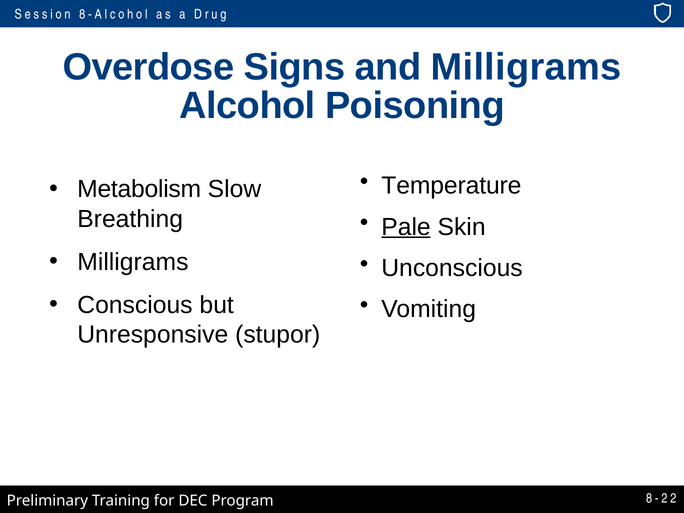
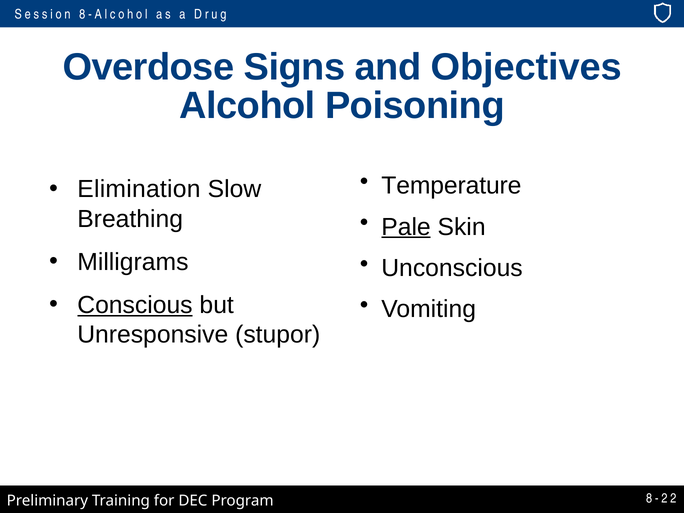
and Milligrams: Milligrams -> Objectives
Metabolism: Metabolism -> Elimination
Conscious underline: none -> present
